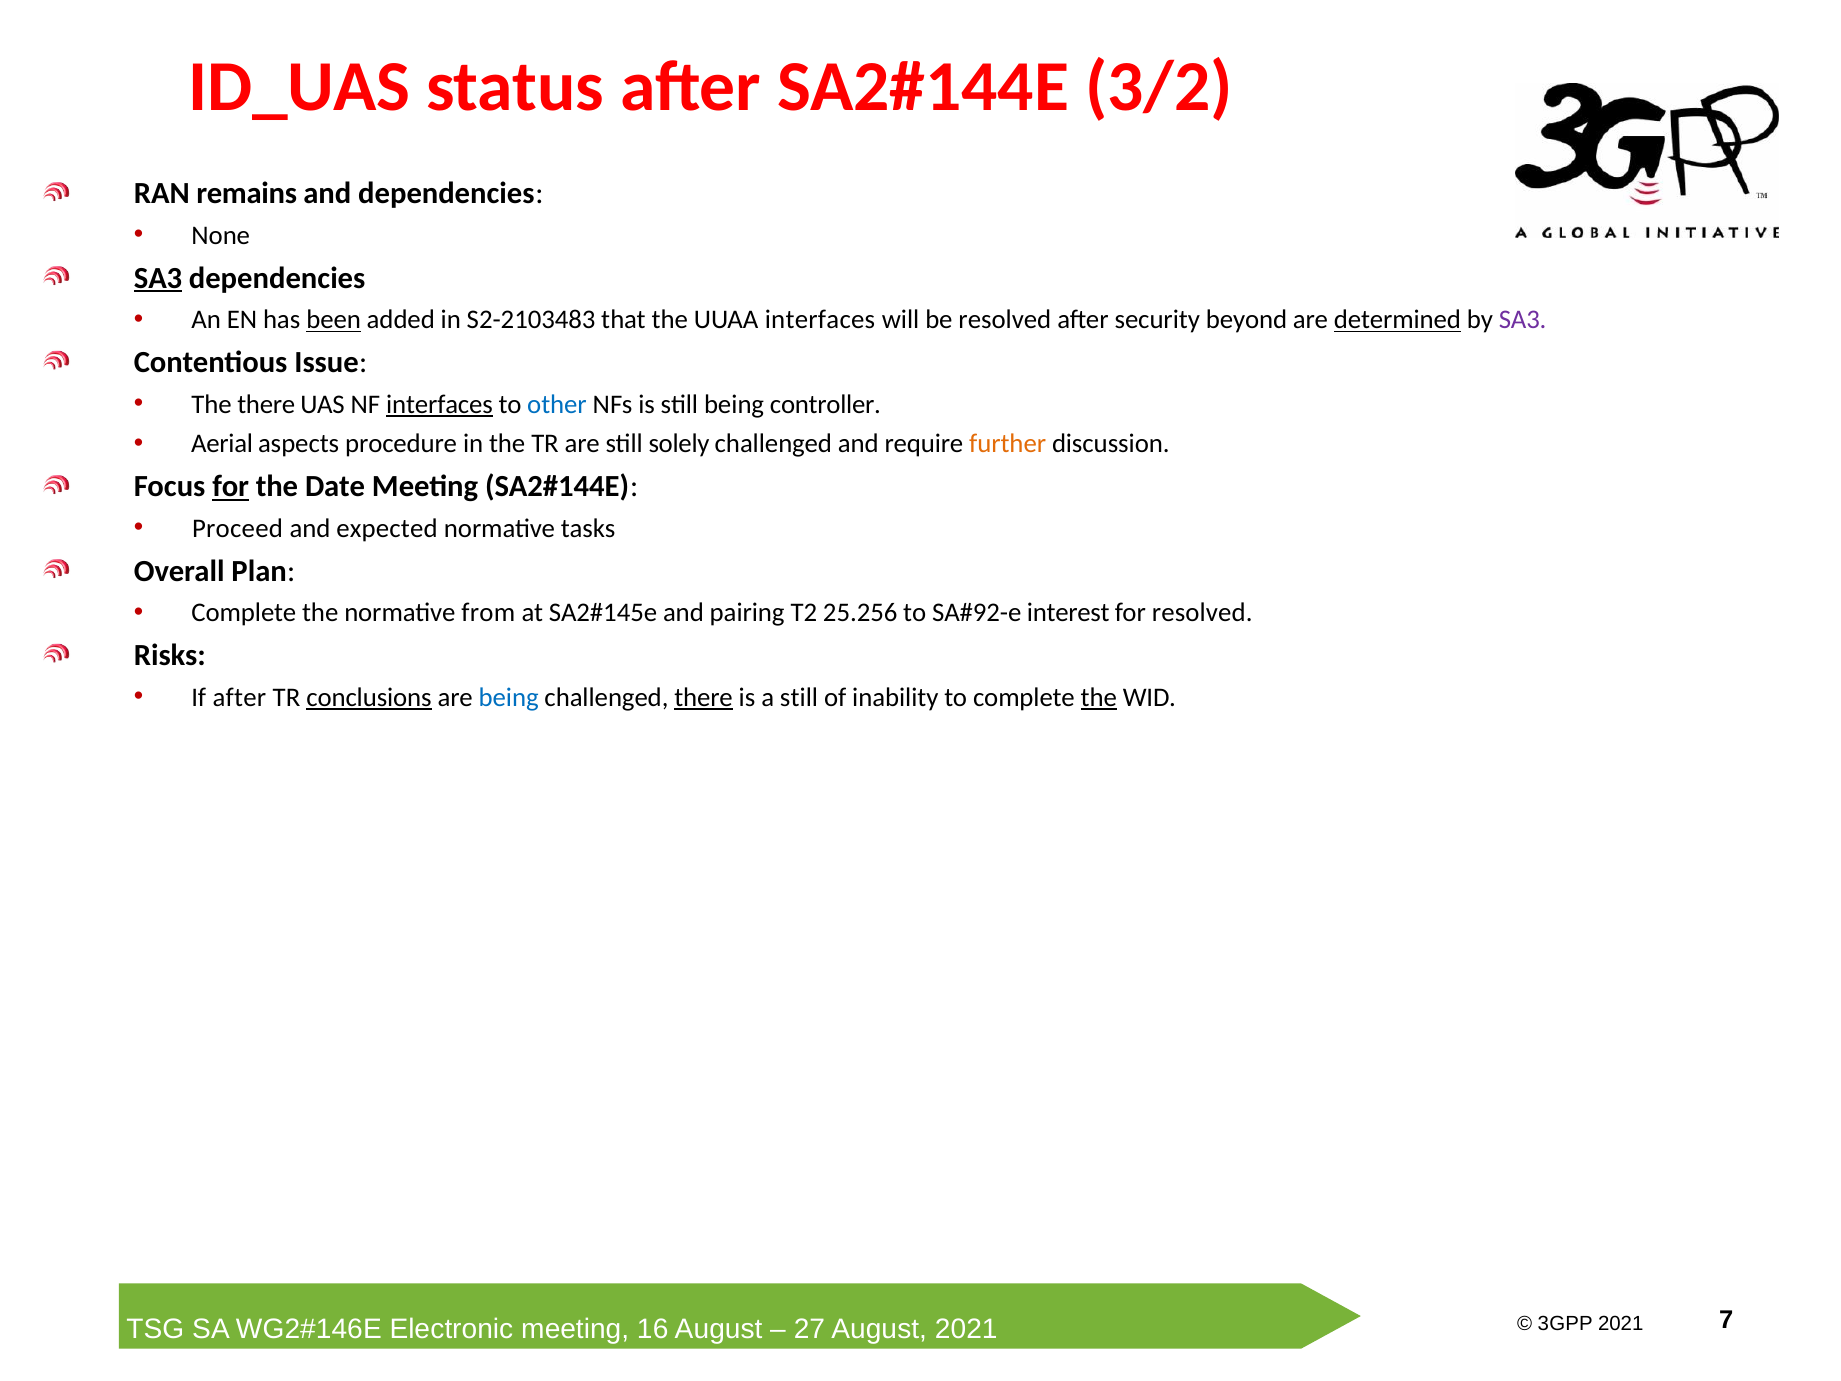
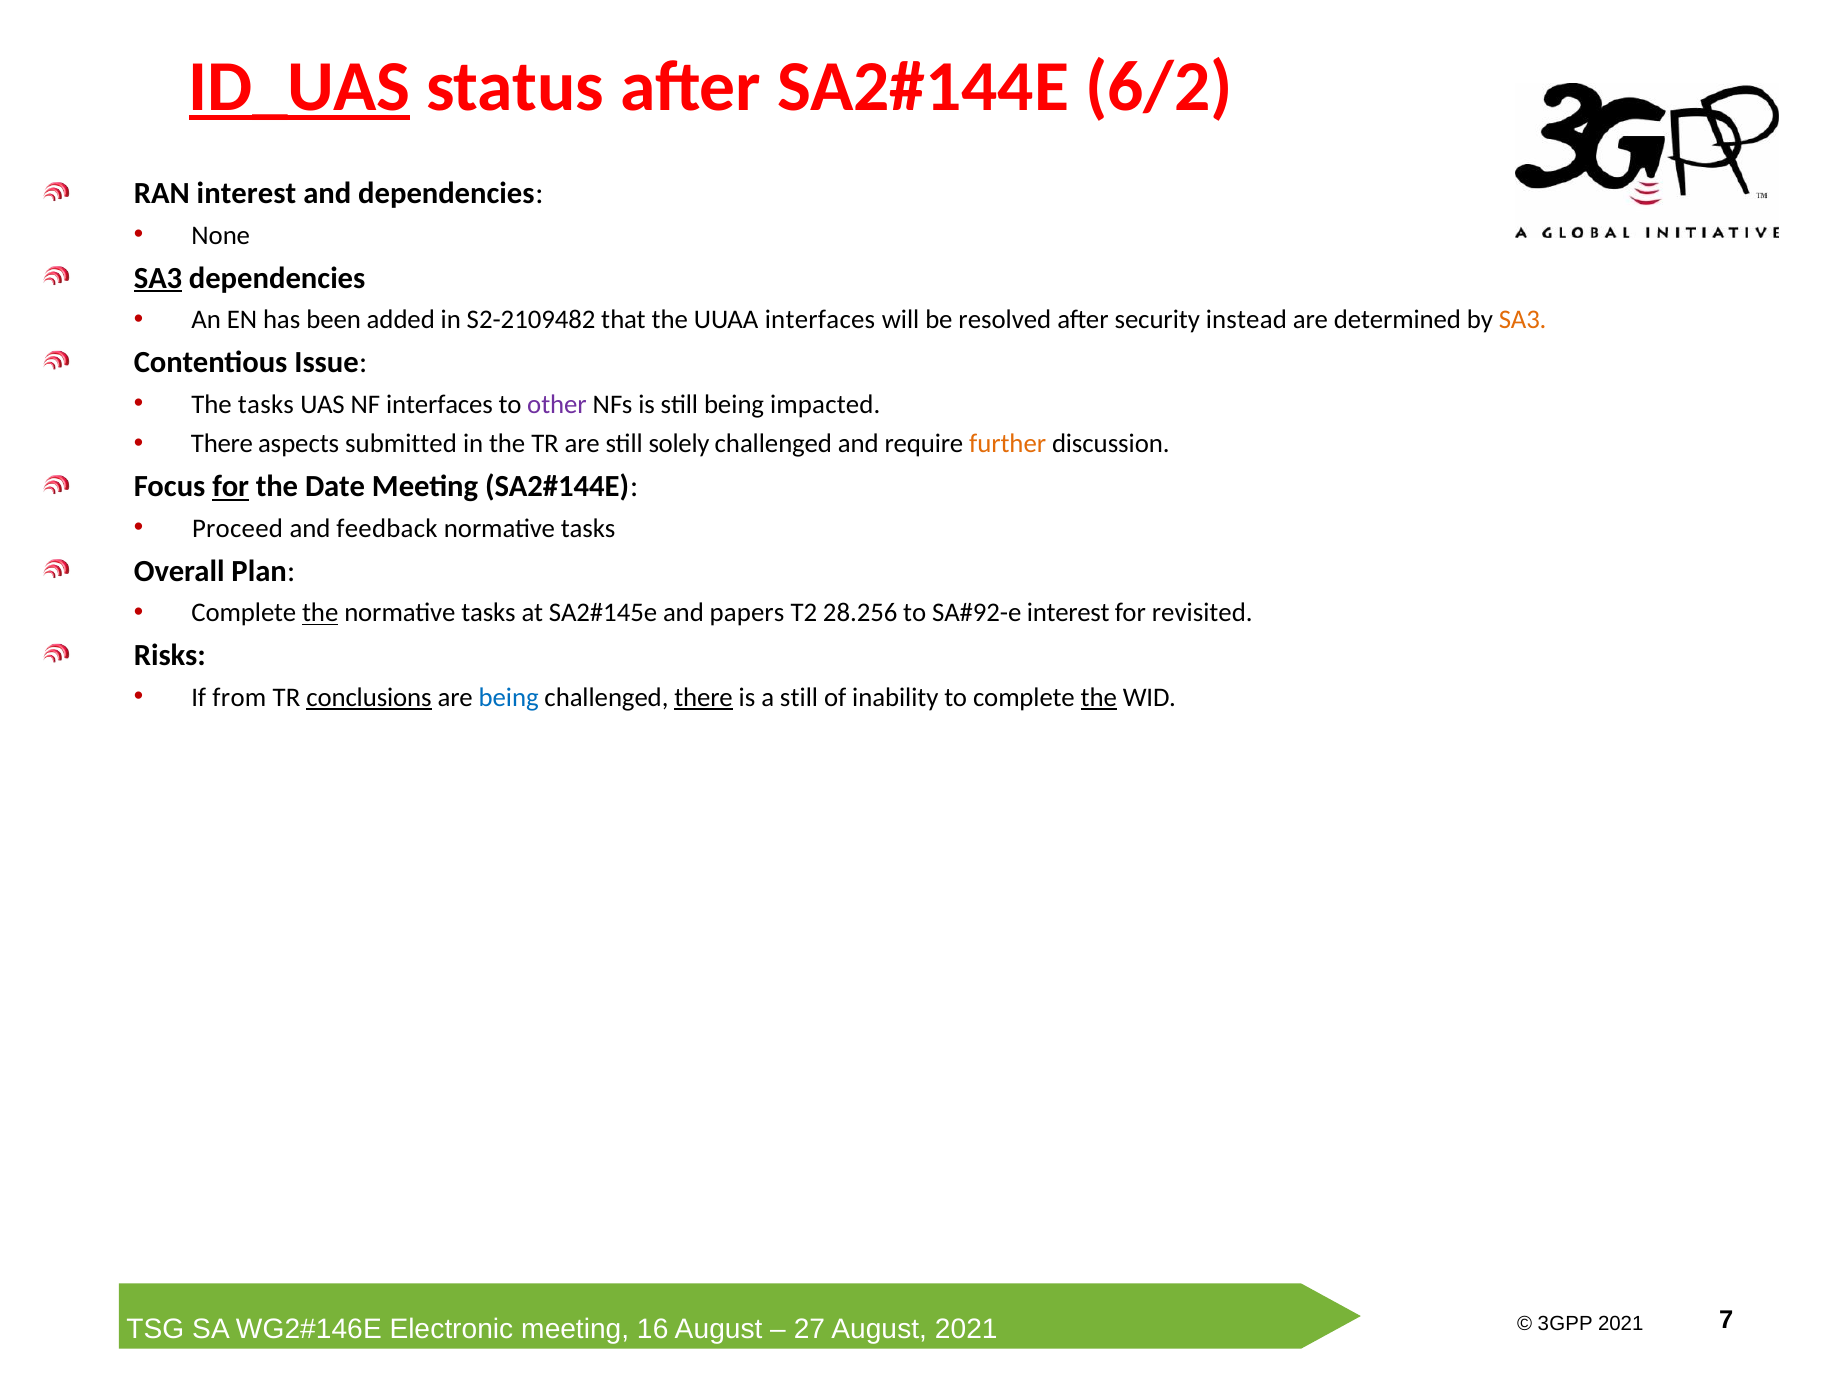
ID_UAS underline: none -> present
3/2: 3/2 -> 6/2
RAN remains: remains -> interest
been underline: present -> none
S2-2103483: S2-2103483 -> S2-2109482
beyond: beyond -> instead
determined underline: present -> none
SA3 at (1523, 320) colour: purple -> orange
The there: there -> tasks
interfaces at (439, 404) underline: present -> none
other colour: blue -> purple
controller: controller -> impacted
Aerial at (222, 444): Aerial -> There
procedure: procedure -> submitted
expected: expected -> feedback
the at (320, 613) underline: none -> present
from at (488, 613): from -> tasks
pairing: pairing -> papers
25.256: 25.256 -> 28.256
for resolved: resolved -> revisited
If after: after -> from
